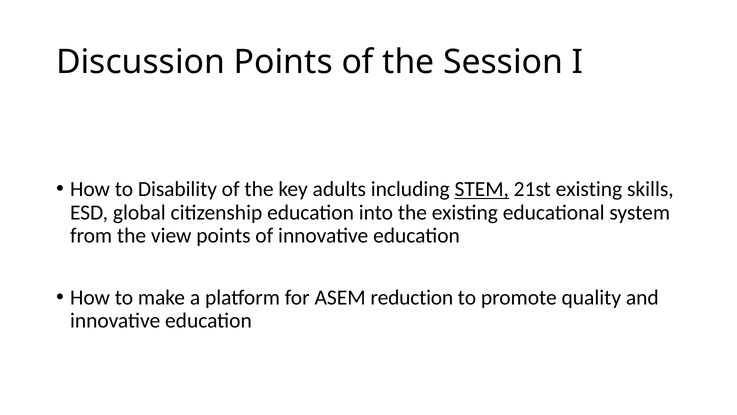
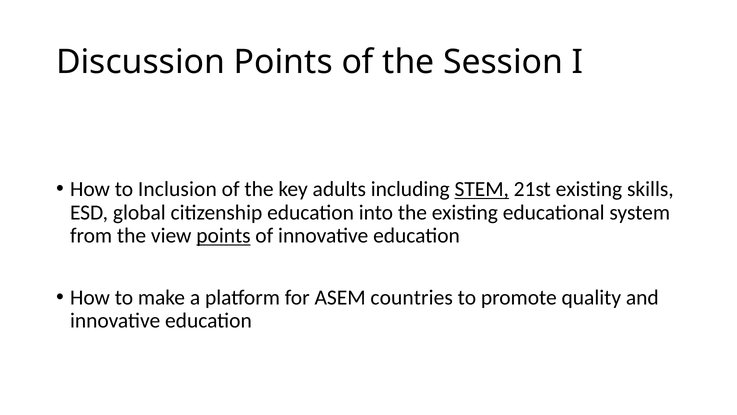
Disability: Disability -> Inclusion
points at (223, 235) underline: none -> present
reduction: reduction -> countries
